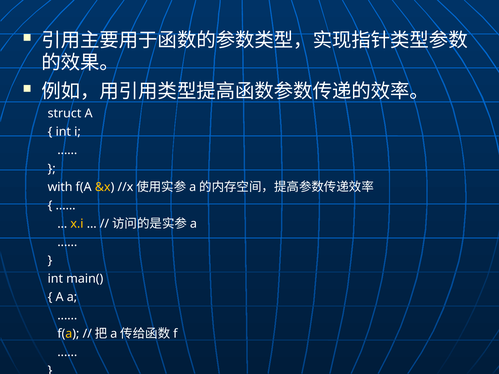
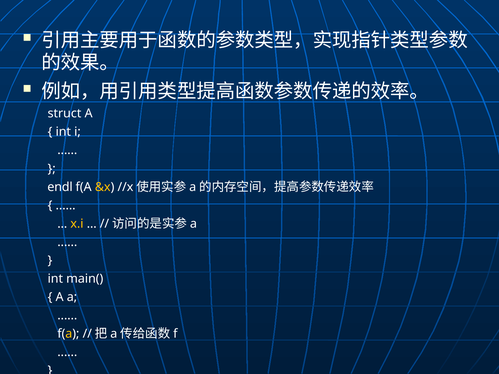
with: with -> endl
